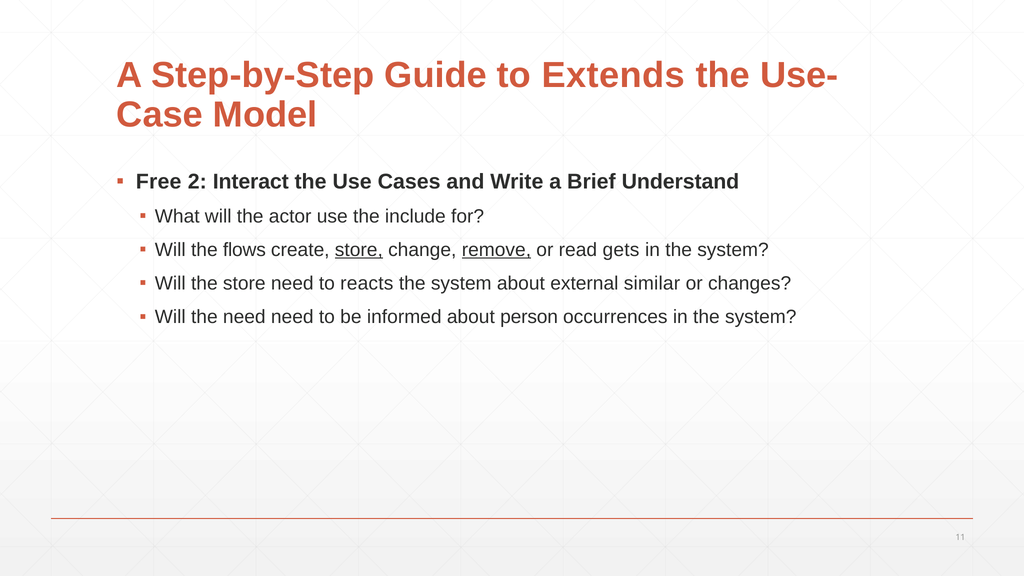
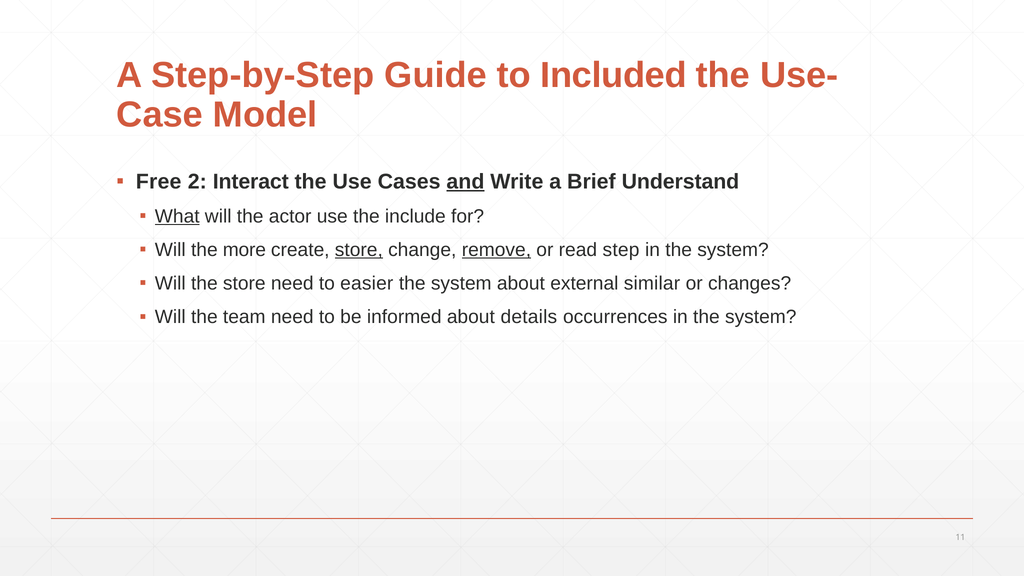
Extends: Extends -> Included
and underline: none -> present
What underline: none -> present
flows: flows -> more
gets: gets -> step
reacts: reacts -> easier
the need: need -> team
person: person -> details
